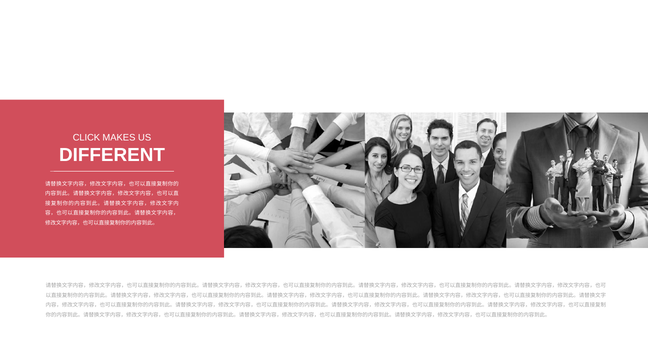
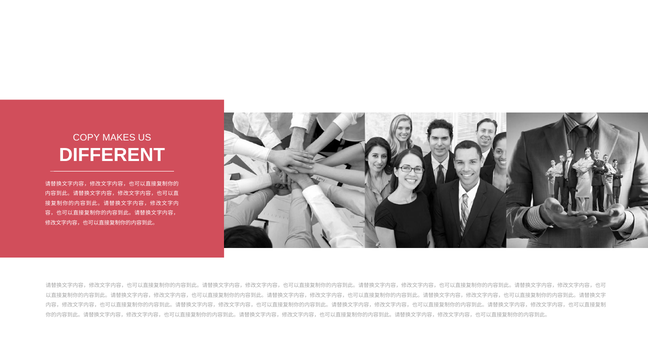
CLICK: CLICK -> COPY
